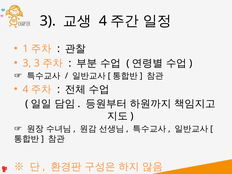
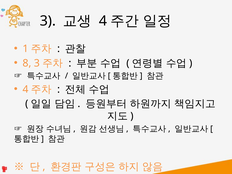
3 at (27, 63): 3 -> 8
